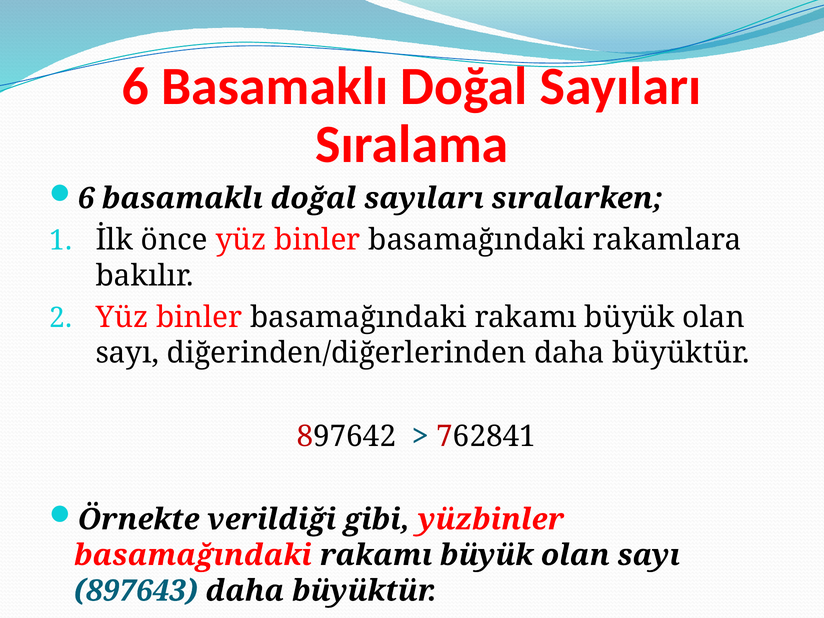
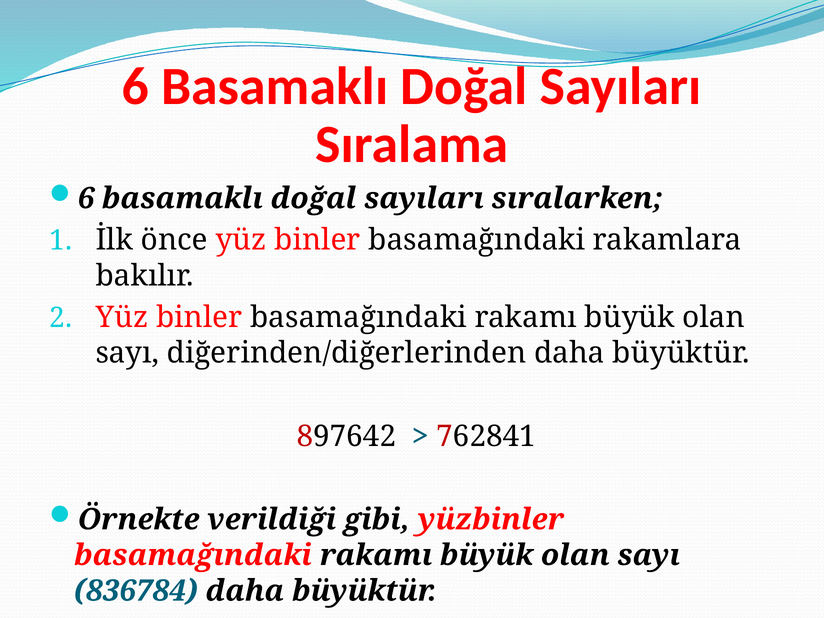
897643: 897643 -> 836784
